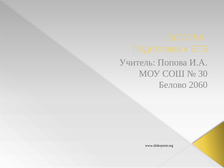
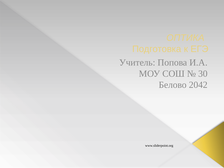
2060: 2060 -> 2042
